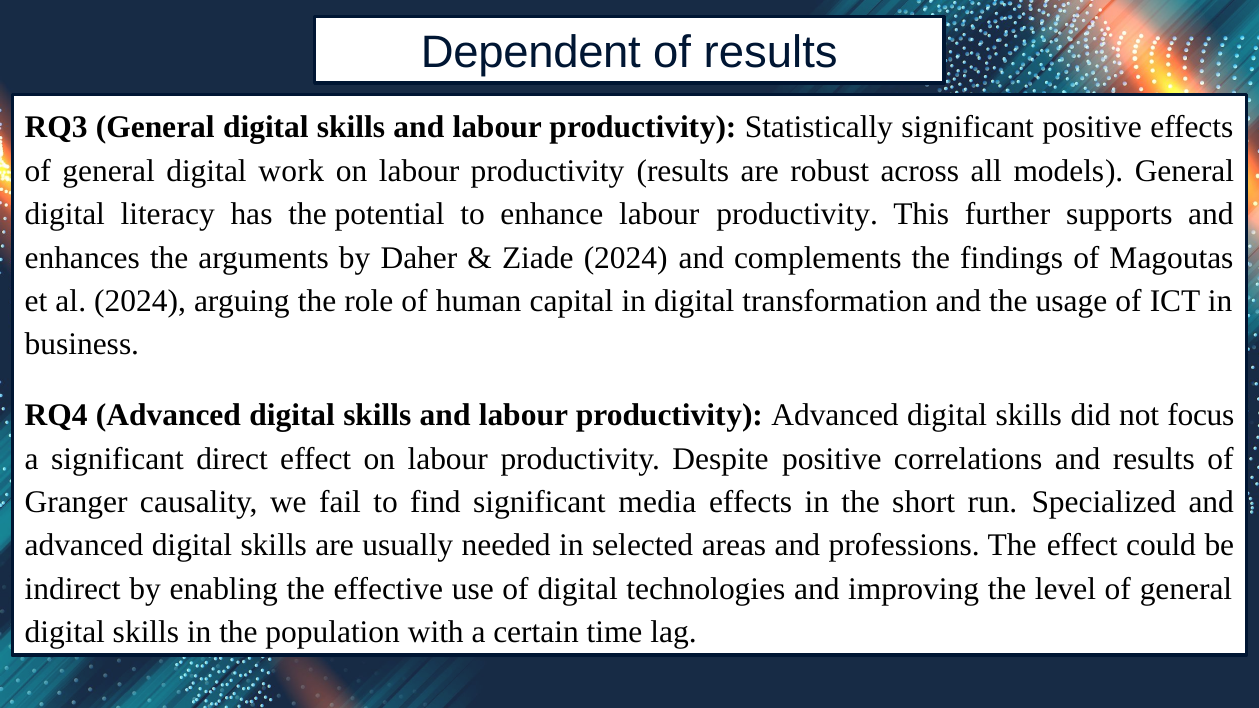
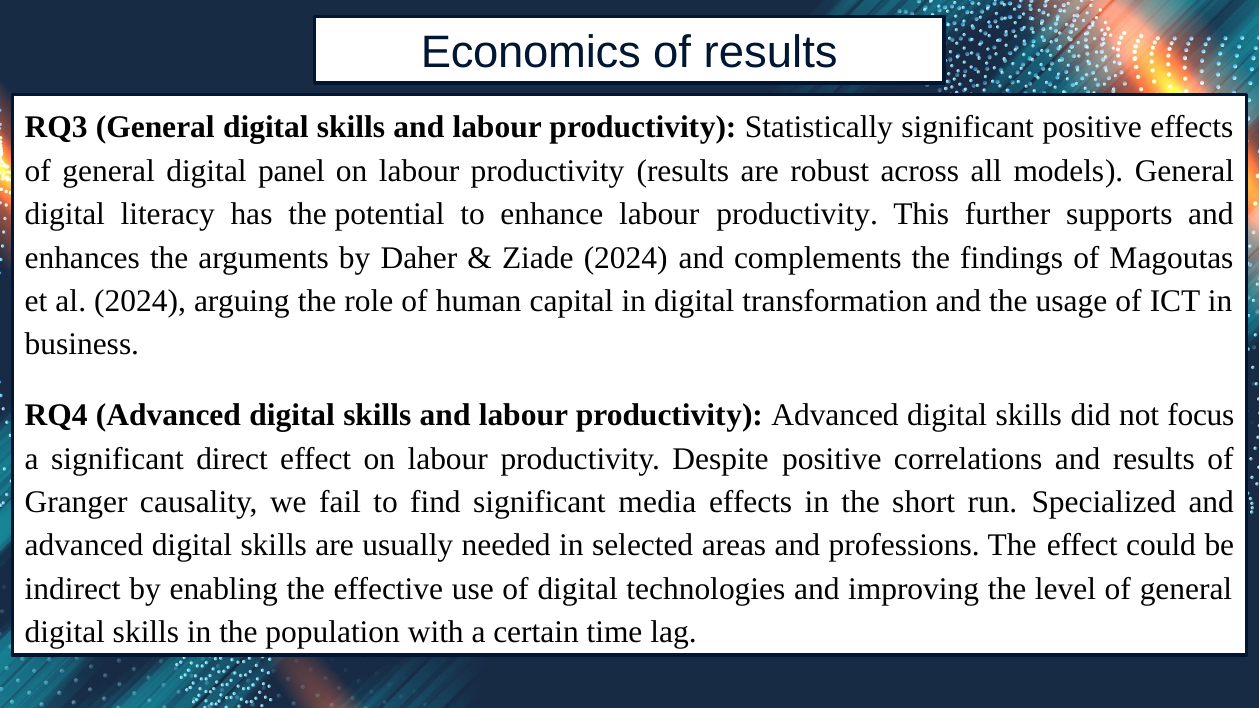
Dependent: Dependent -> Economics
work: work -> panel
